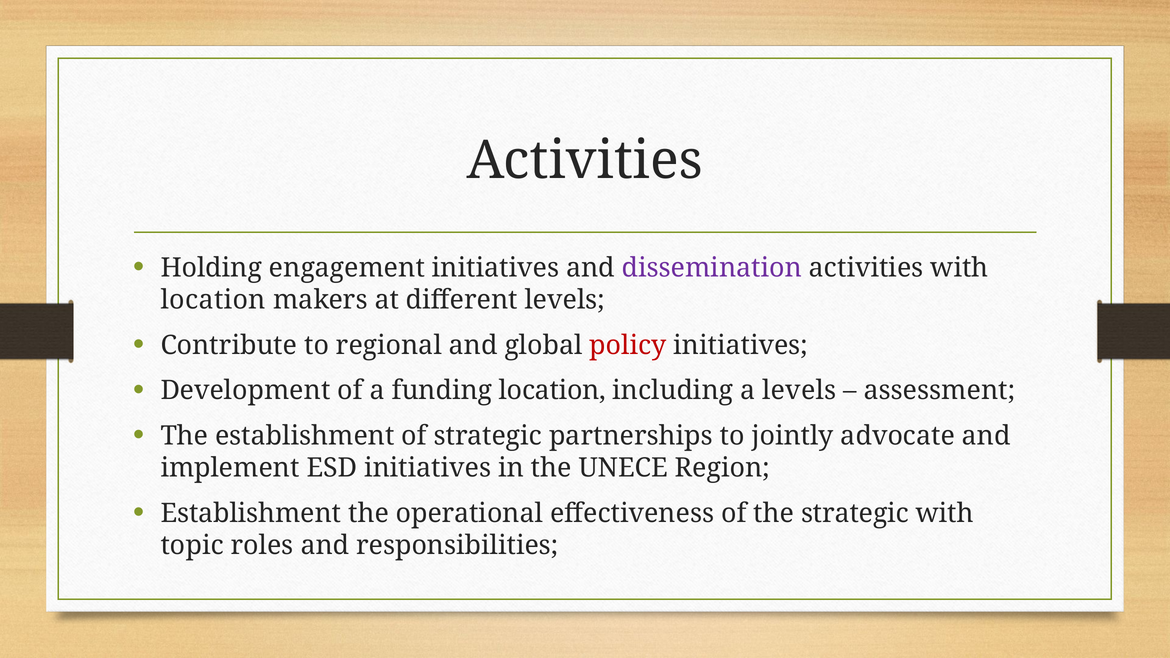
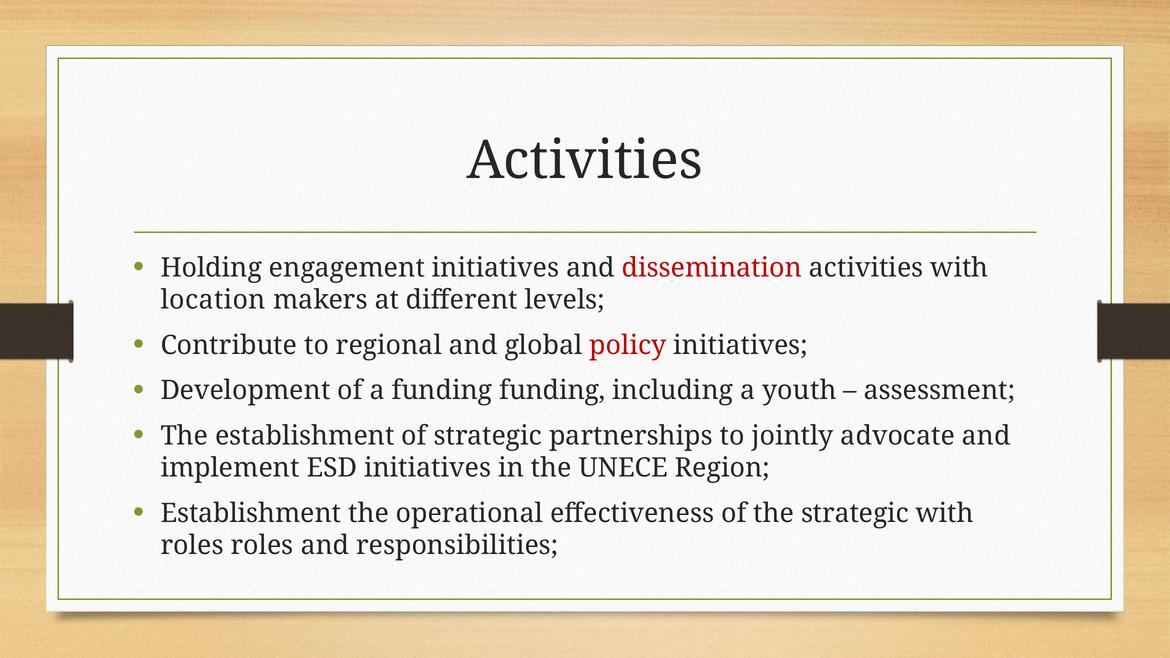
dissemination colour: purple -> red
funding location: location -> funding
a levels: levels -> youth
topic at (192, 546): topic -> roles
